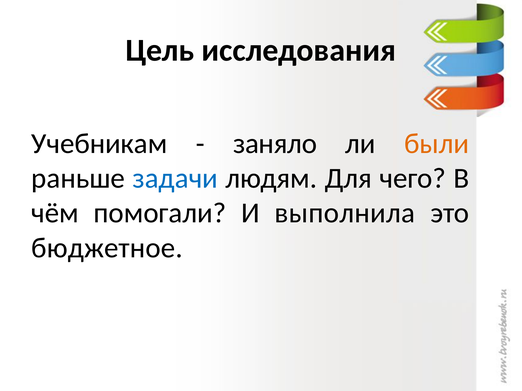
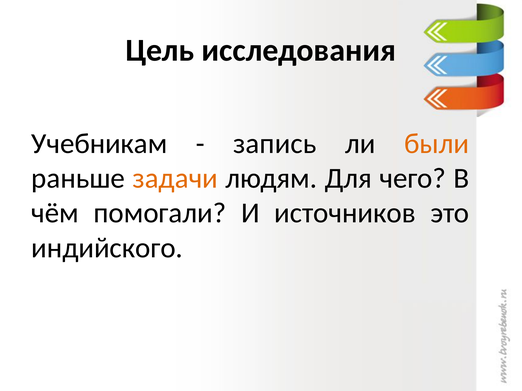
заняло: заняло -> запись
задачи colour: blue -> orange
выполнила: выполнила -> источников
бюджетное: бюджетное -> индийского
